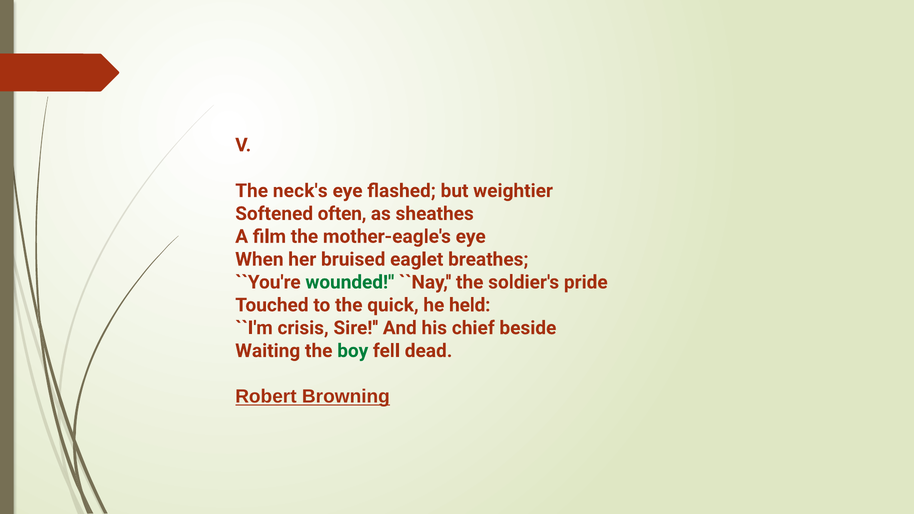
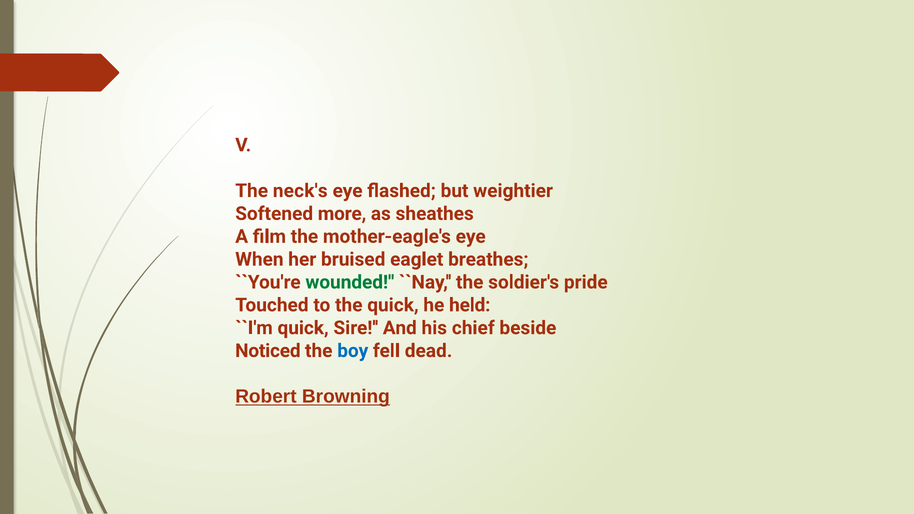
often: often -> more
crisis at (303, 328): crisis -> quick
Waiting: Waiting -> Noticed
boy colour: green -> blue
